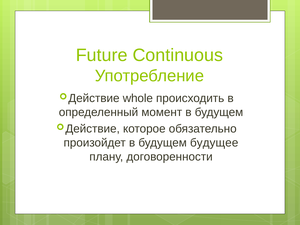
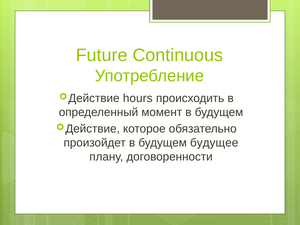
whole: whole -> hours
